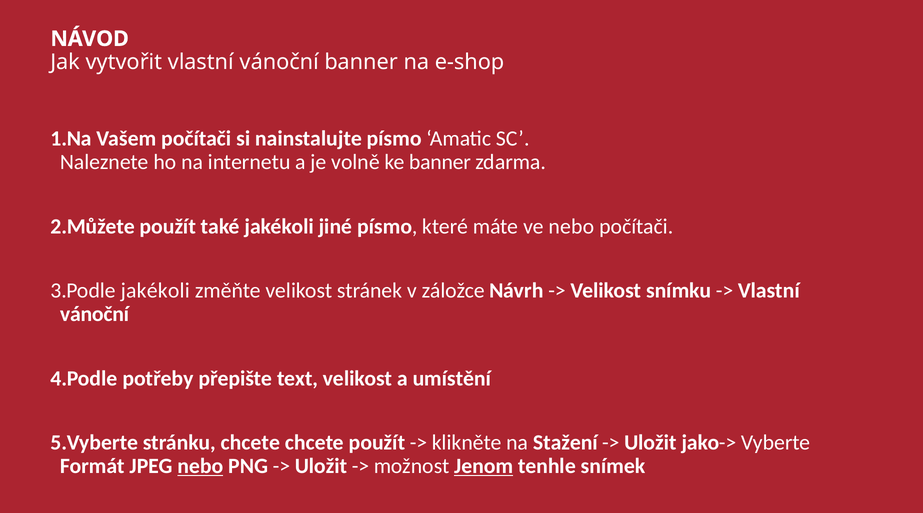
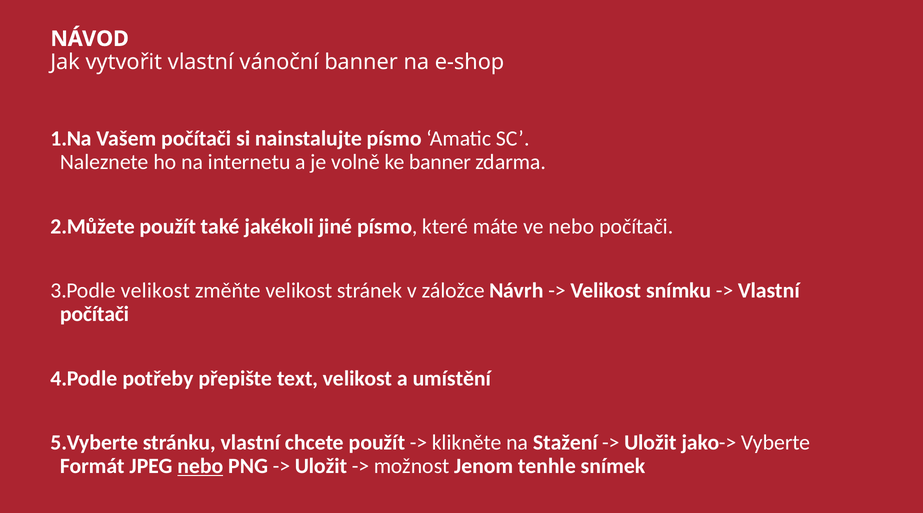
jakékoli at (155, 291): jakékoli -> velikost
vánoční at (95, 314): vánoční -> počítači
stránku chcete: chcete -> vlastní
Jenom underline: present -> none
